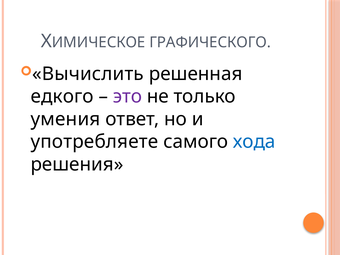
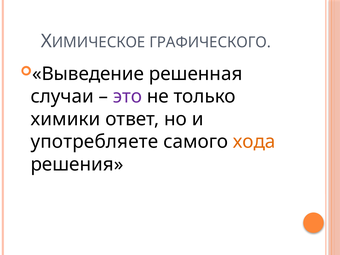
Вычислить: Вычислить -> Выведение
едкого: едкого -> случаи
умения: умения -> химики
хода colour: blue -> orange
